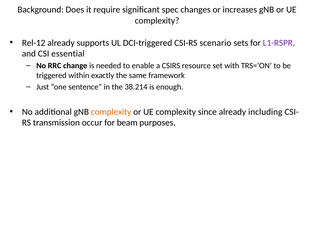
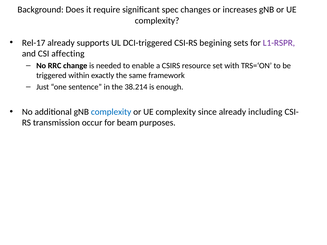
Rel-12: Rel-12 -> Rel-17
scenario: scenario -> begining
essential: essential -> affecting
complexity at (111, 112) colour: orange -> blue
